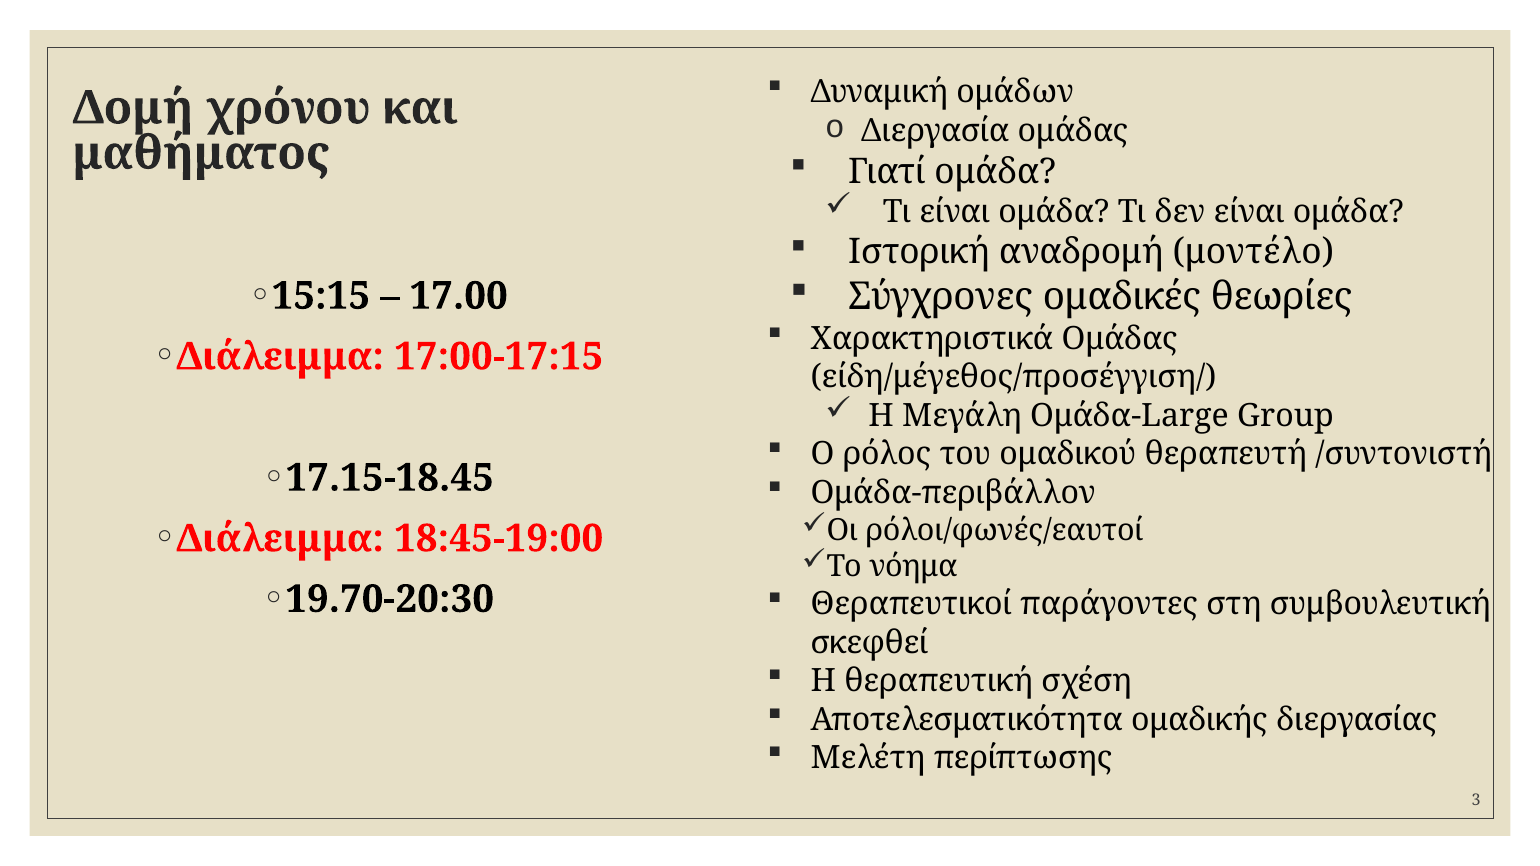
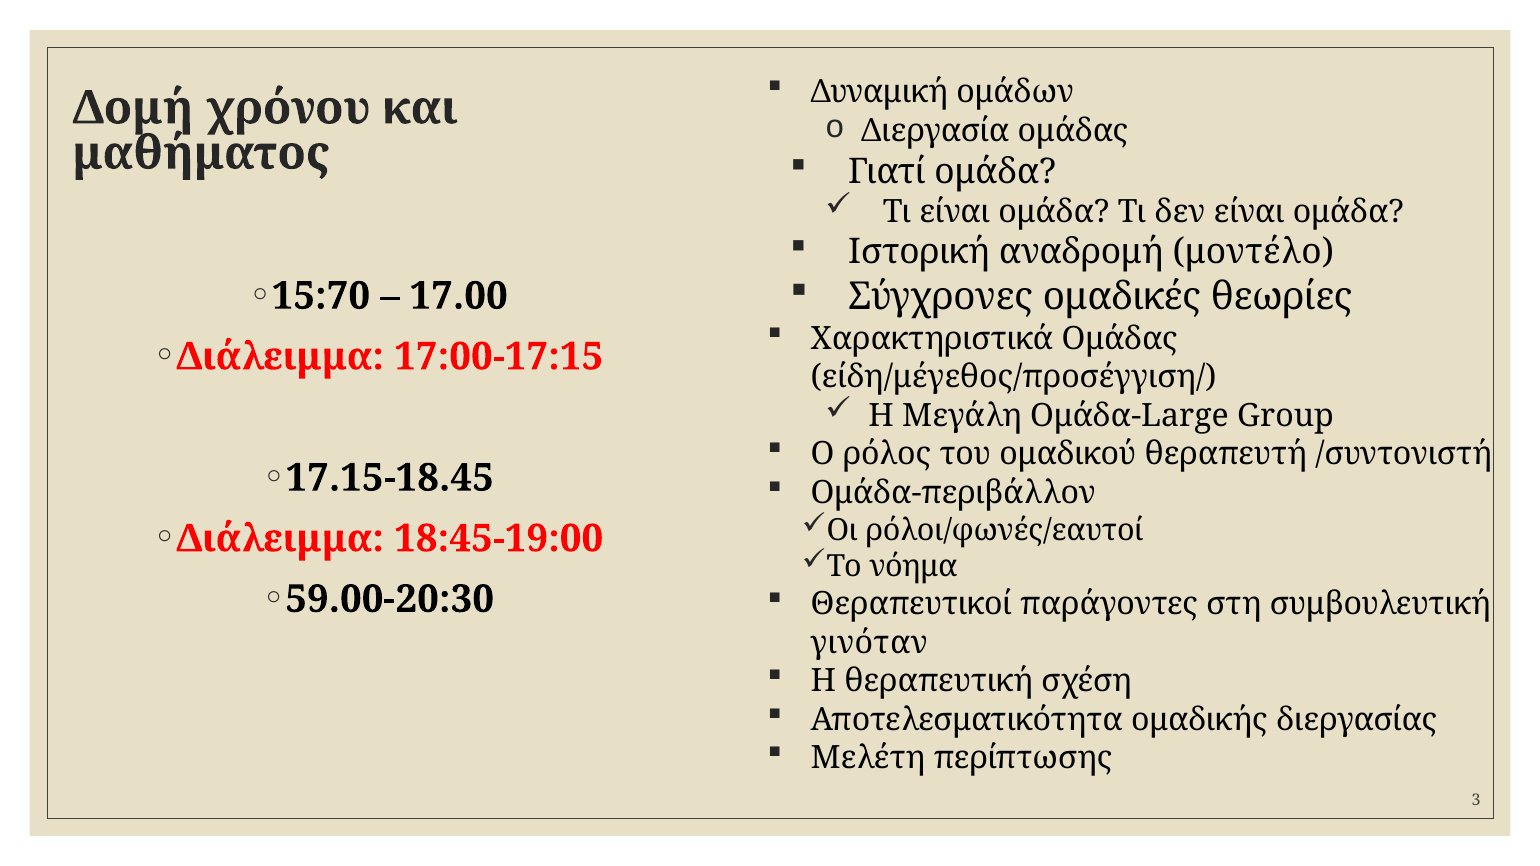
15:15: 15:15 -> 15:70
19.70-20:30: 19.70-20:30 -> 59.00-20:30
σκεφθεί: σκεφθεί -> γινόταν
